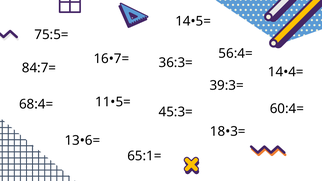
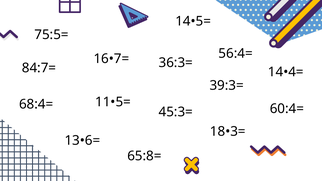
65:1=: 65:1= -> 65:8=
